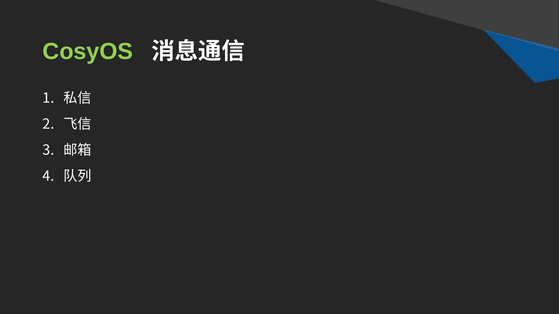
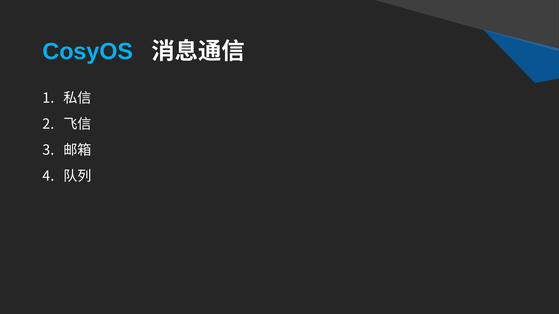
CosyOS colour: light green -> light blue
